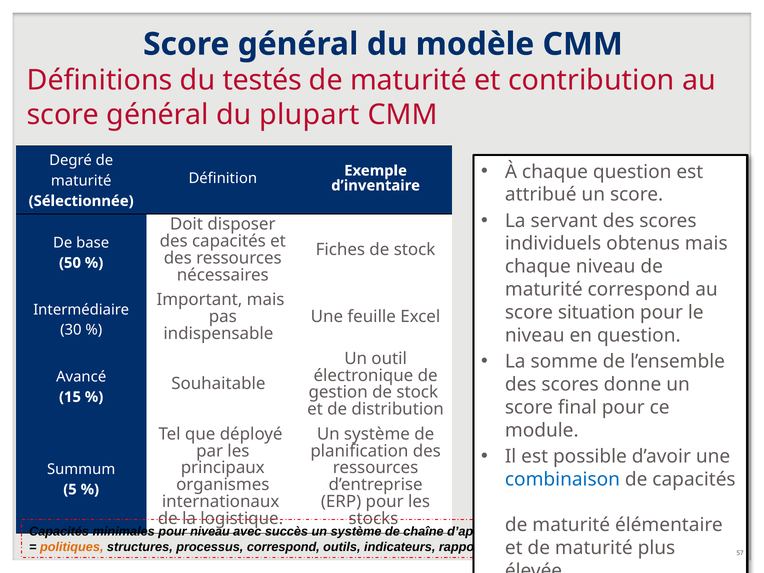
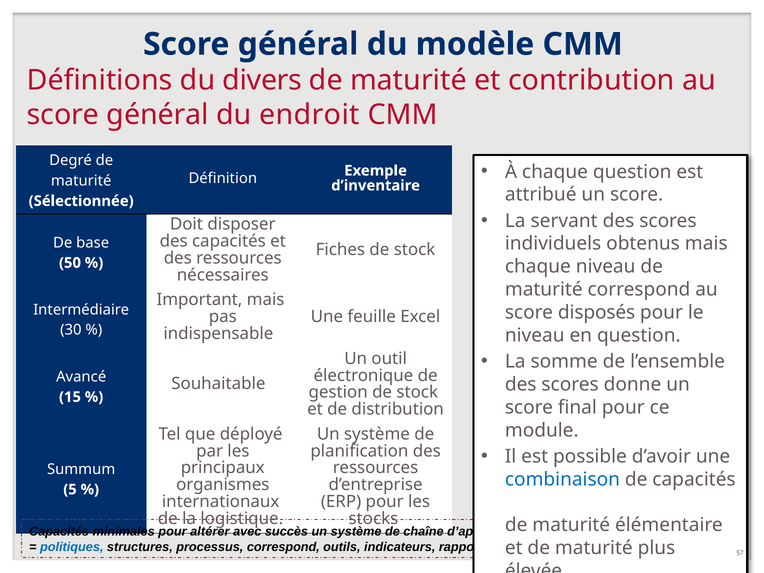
testés: testés -> divers
plupart: plupart -> endroit
situation: situation -> disposés
pour niveau: niveau -> altérer
politiques colour: orange -> blue
